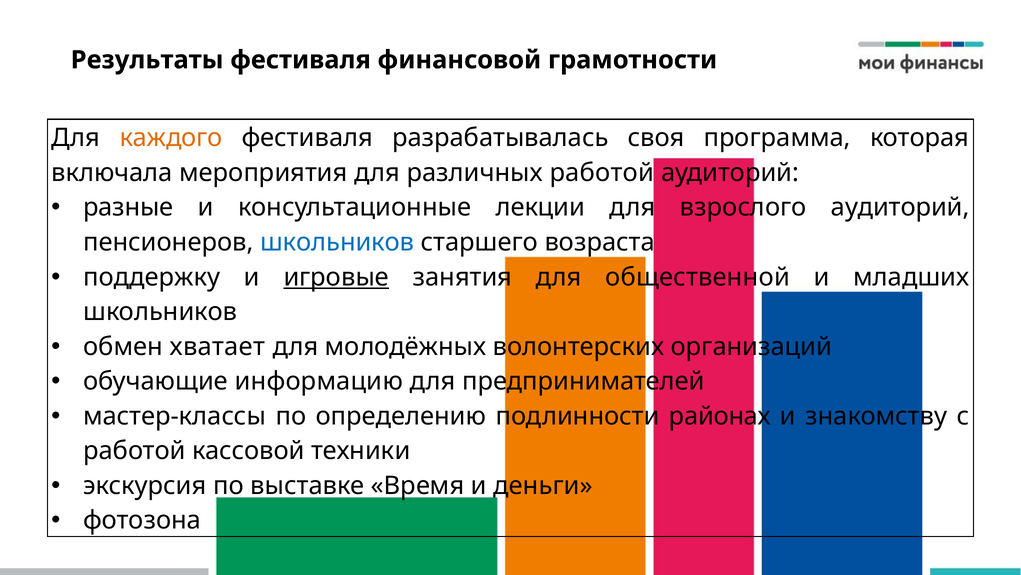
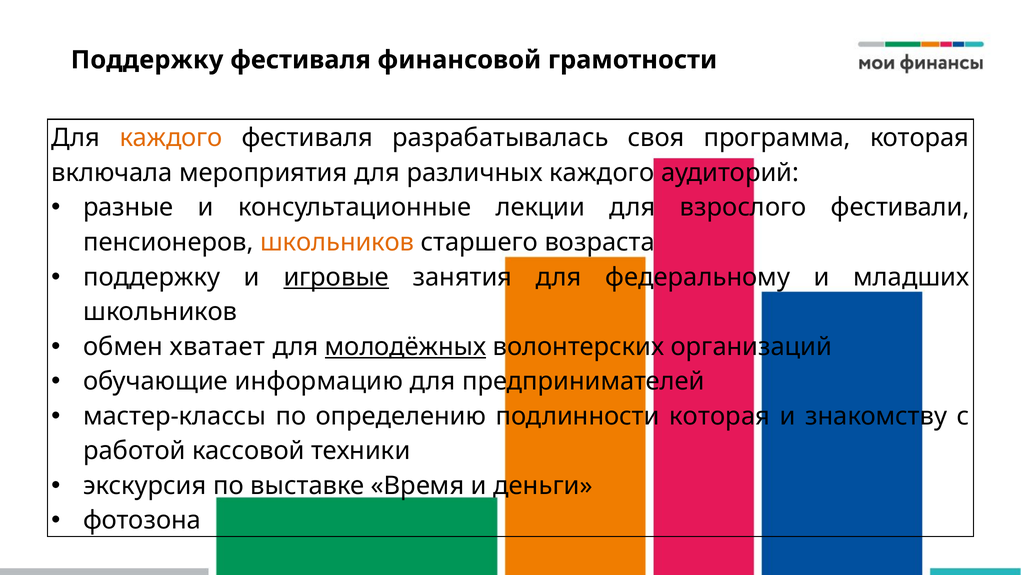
Результаты at (147, 60): Результаты -> Поддержку
различных работой: работой -> каждого
взрослого аудиторий: аудиторий -> фестивали
школьников at (337, 242) colour: blue -> orange
общественной: общественной -> федеральному
молодёжных underline: none -> present
подлинности районах: районах -> которая
